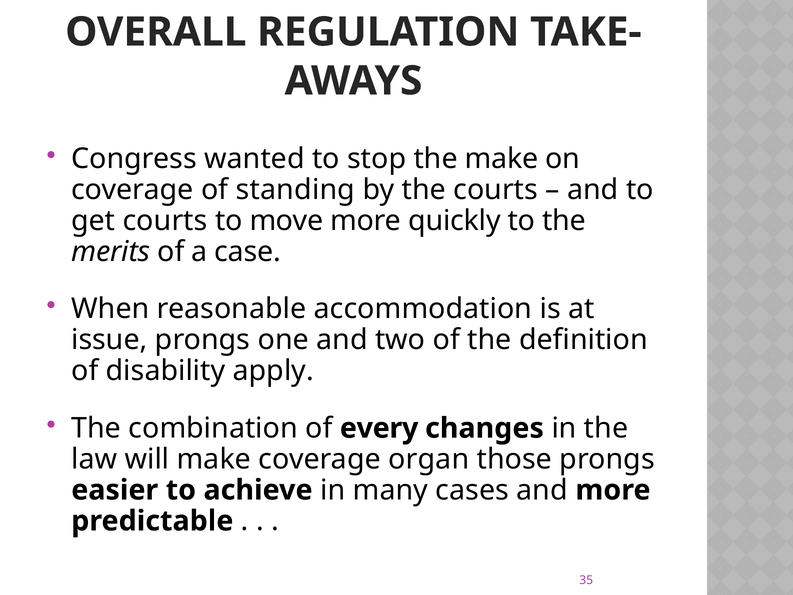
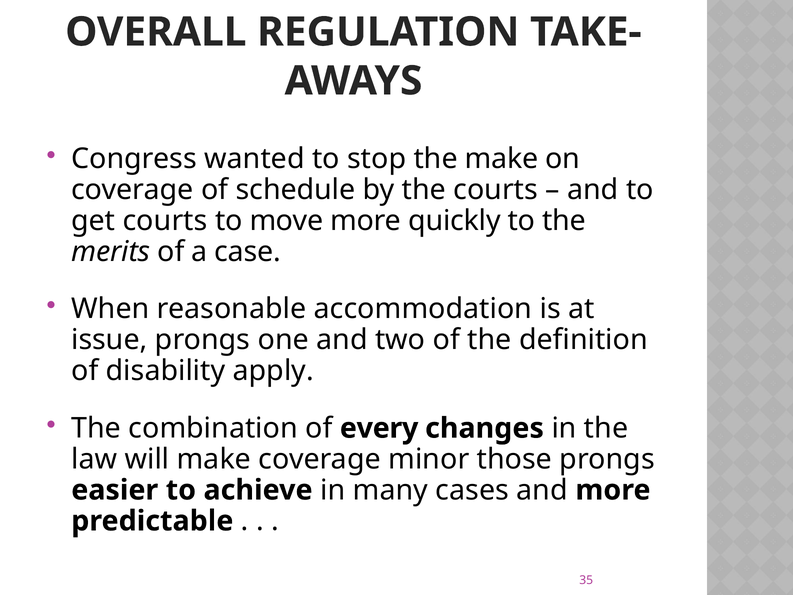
standing: standing -> schedule
organ: organ -> minor
